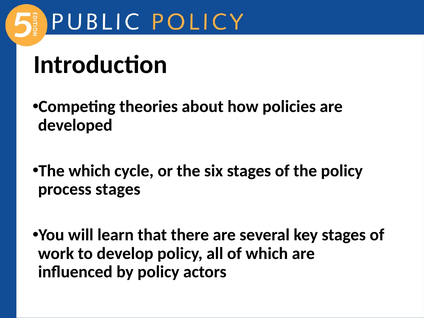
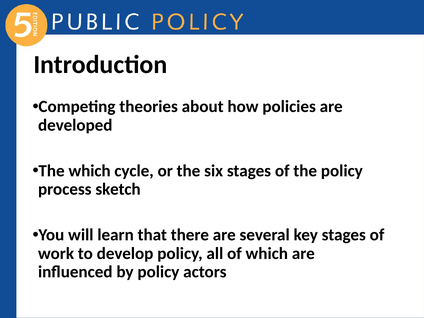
process stages: stages -> sketch
